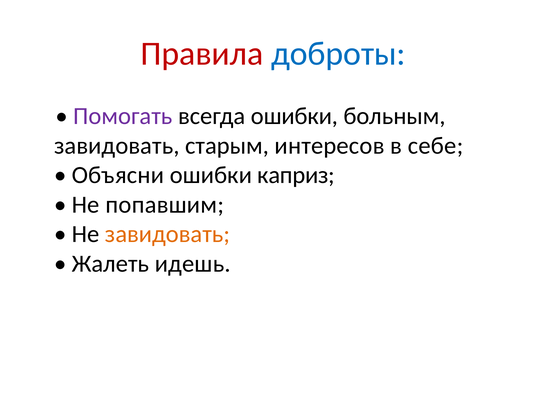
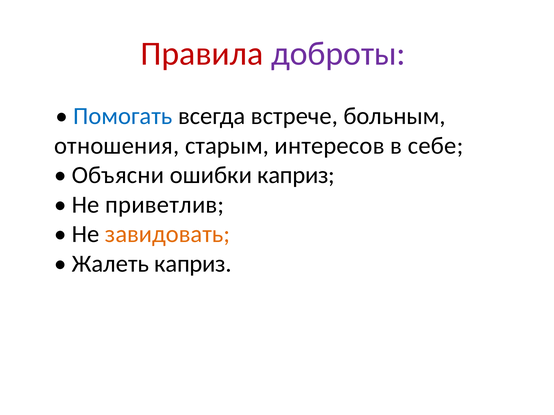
доброты colour: blue -> purple
Помогать colour: purple -> blue
всегда ошибки: ошибки -> встрече
завидовать at (117, 146): завидовать -> отношения
попавшим: попавшим -> приветлив
Жалеть идешь: идешь -> каприз
